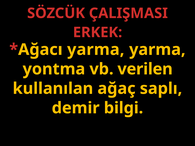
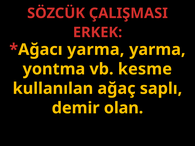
verilen: verilen -> kesme
bilgi: bilgi -> olan
